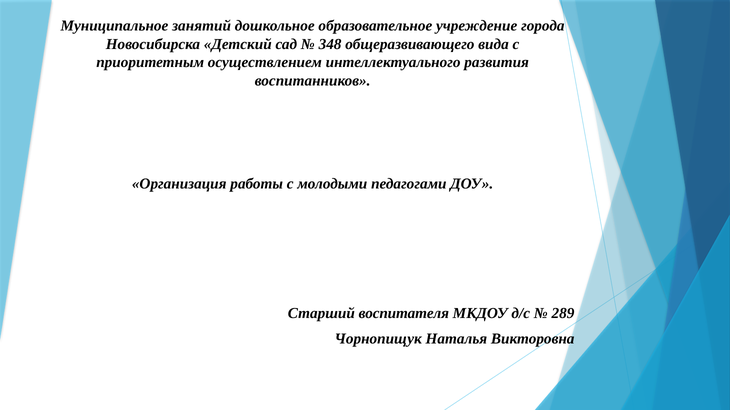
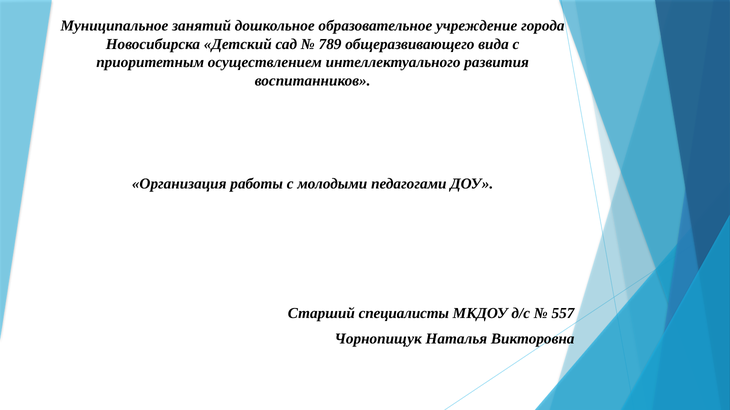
348: 348 -> 789
воспитателя: воспитателя -> специалисты
289: 289 -> 557
